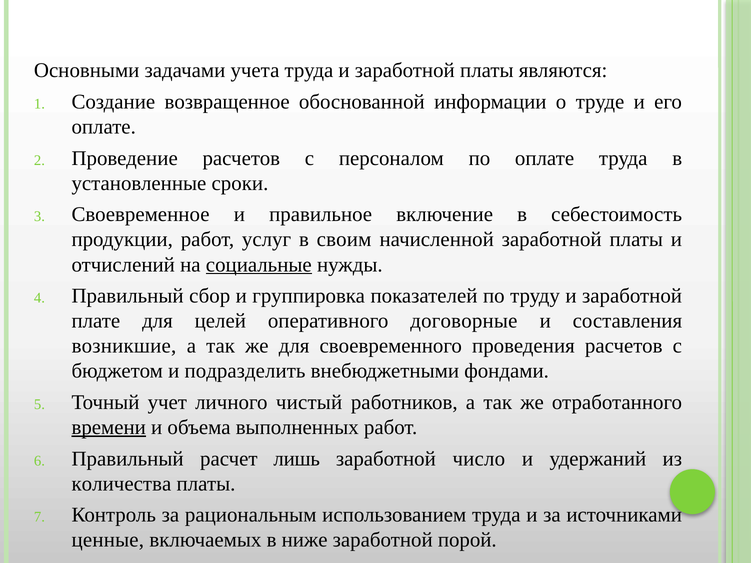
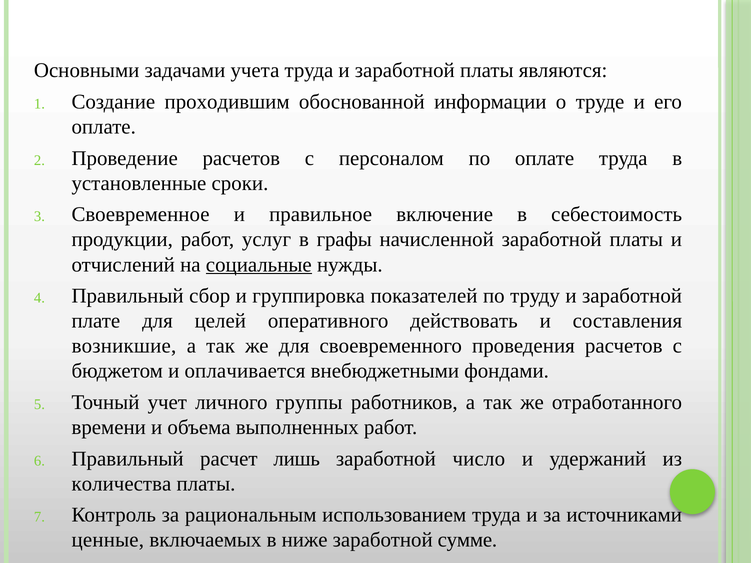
возвращенное: возвращенное -> проходившим
своим: своим -> графы
договорные: договорные -> действовать
подразделить: подразделить -> оплачивается
чистый: чистый -> группы
времени underline: present -> none
порой: порой -> сумме
